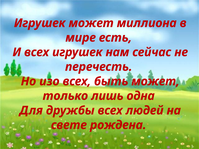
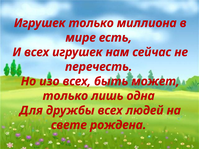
Игрушек может: может -> только
